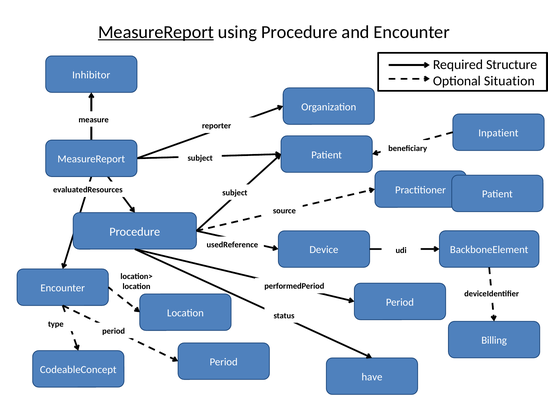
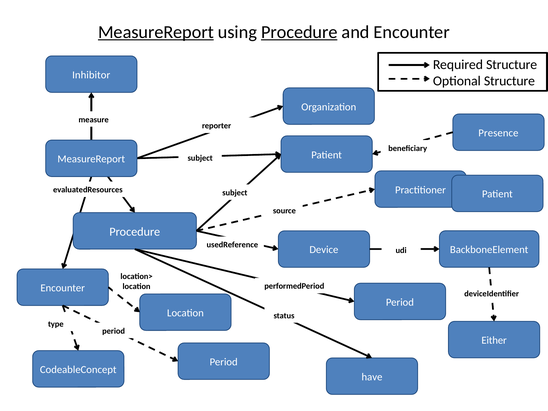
Procedure at (299, 32) underline: none -> present
Optional Situation: Situation -> Structure
Inpatient: Inpatient -> Presence
Billing: Billing -> Either
